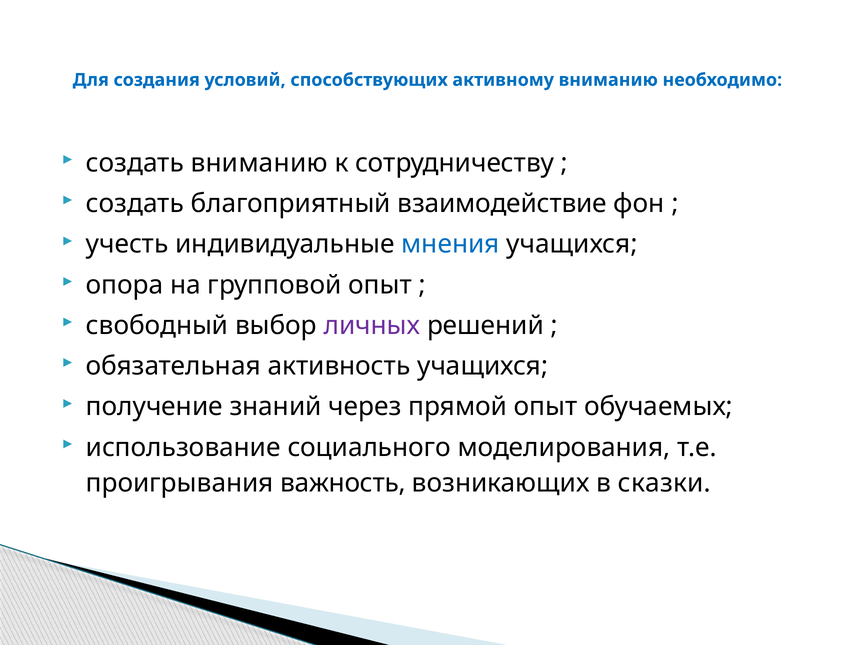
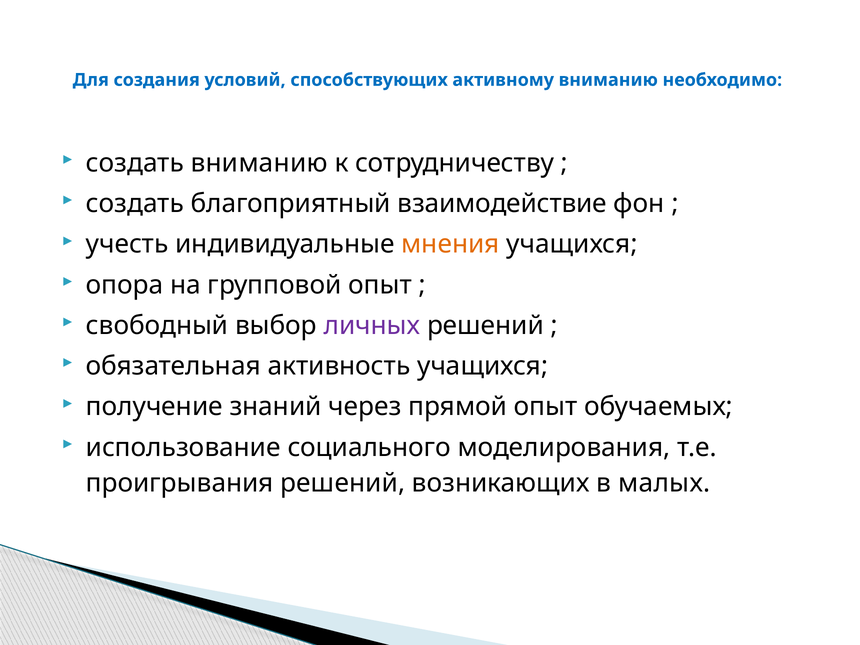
мнения colour: blue -> orange
проигрывания важность: важность -> решений
сказки: сказки -> малых
